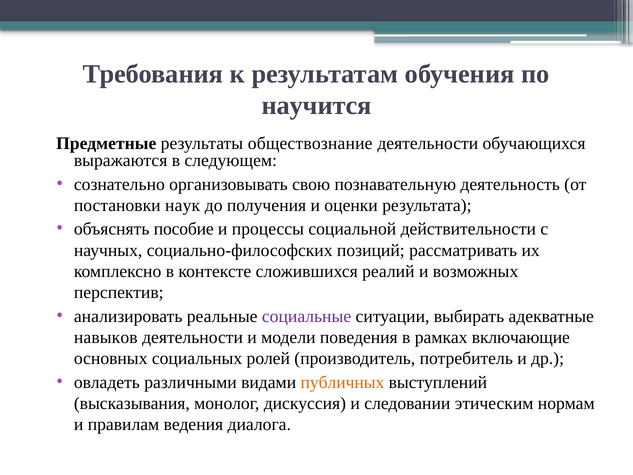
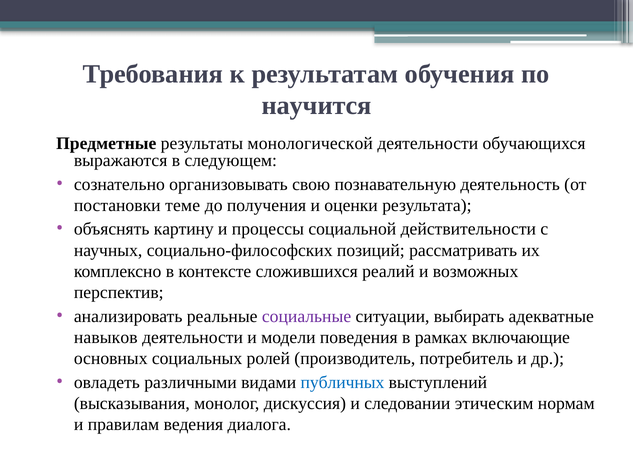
обществознание: обществознание -> монологической
наук: наук -> теме
пособие: пособие -> картину
публичных colour: orange -> blue
